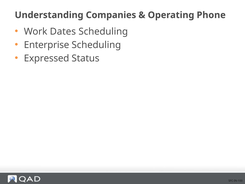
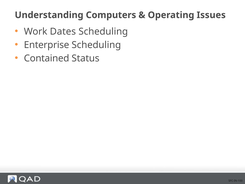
Companies: Companies -> Computers
Phone: Phone -> Issues
Expressed: Expressed -> Contained
